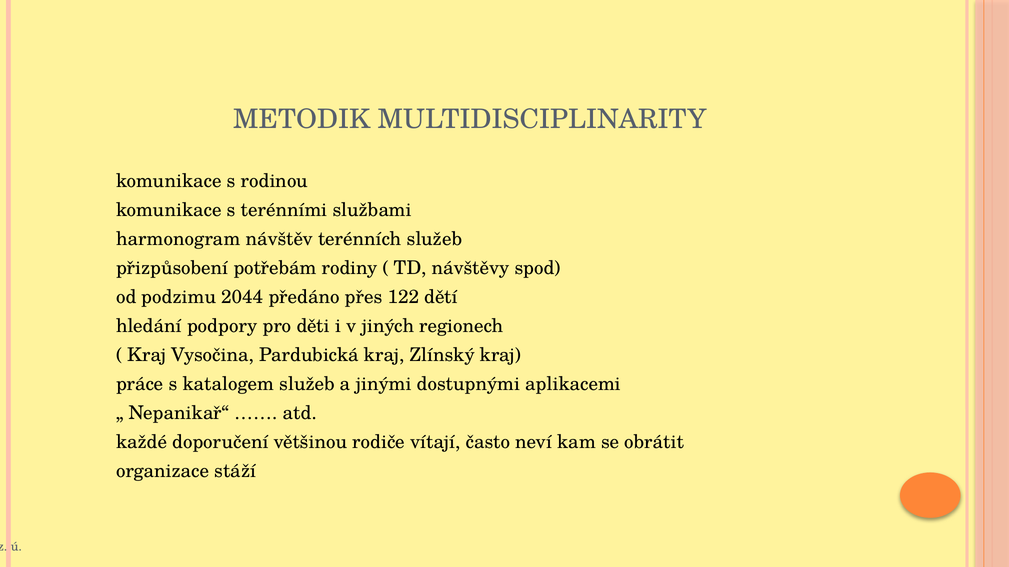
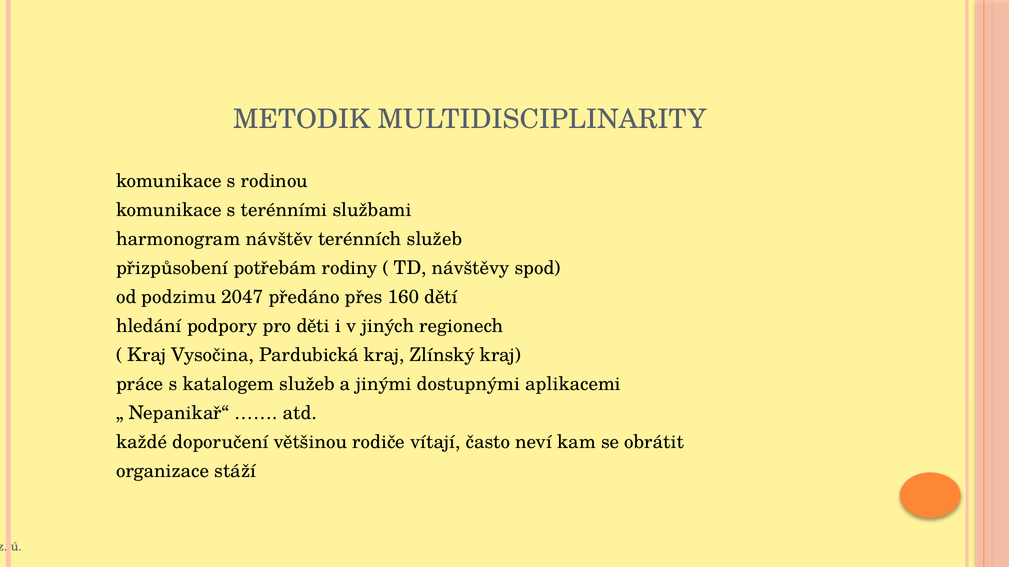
2044: 2044 -> 2047
122: 122 -> 160
